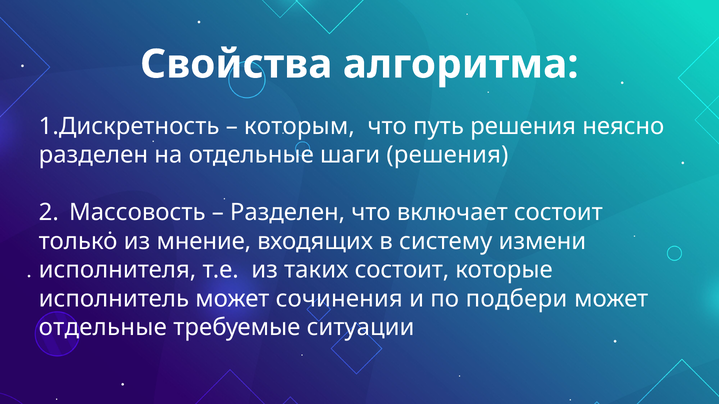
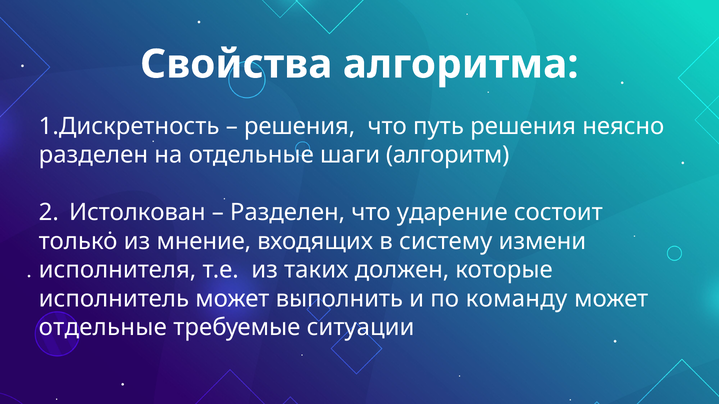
которым at (299, 126): которым -> решения
шаги решения: решения -> алгоритм
Массовость: Массовость -> Истолкован
включает: включает -> ударение
таких состоит: состоит -> должен
сочинения: сочинения -> выполнить
подбери: подбери -> команду
